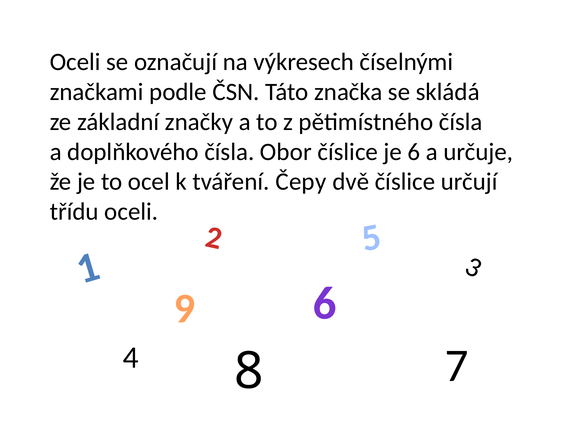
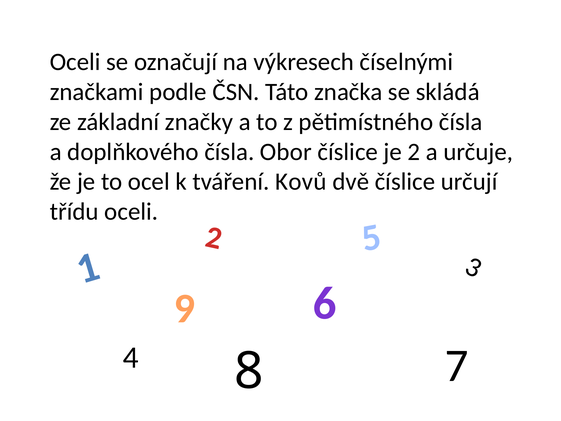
je 6: 6 -> 2
Čepy: Čepy -> Kovů
